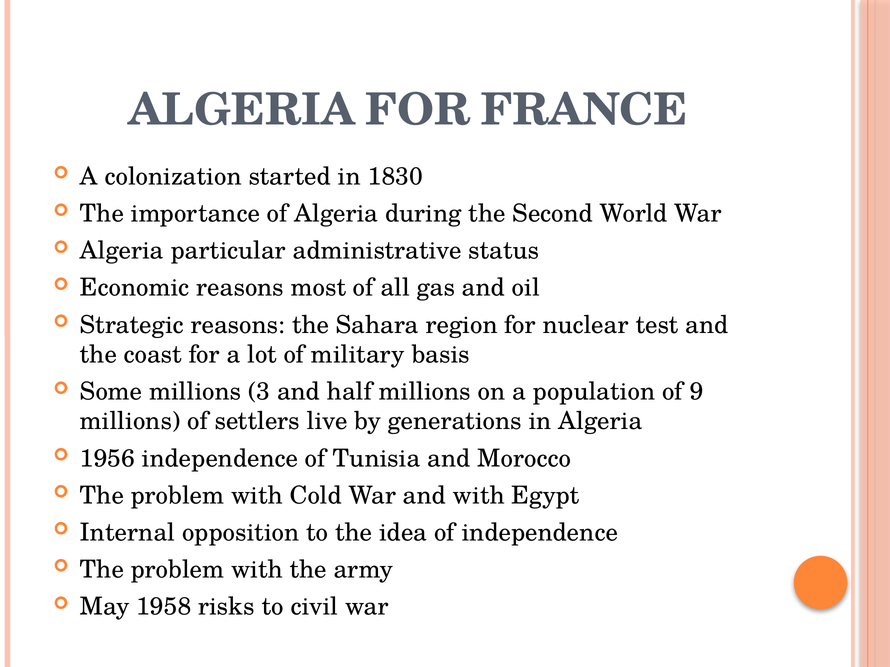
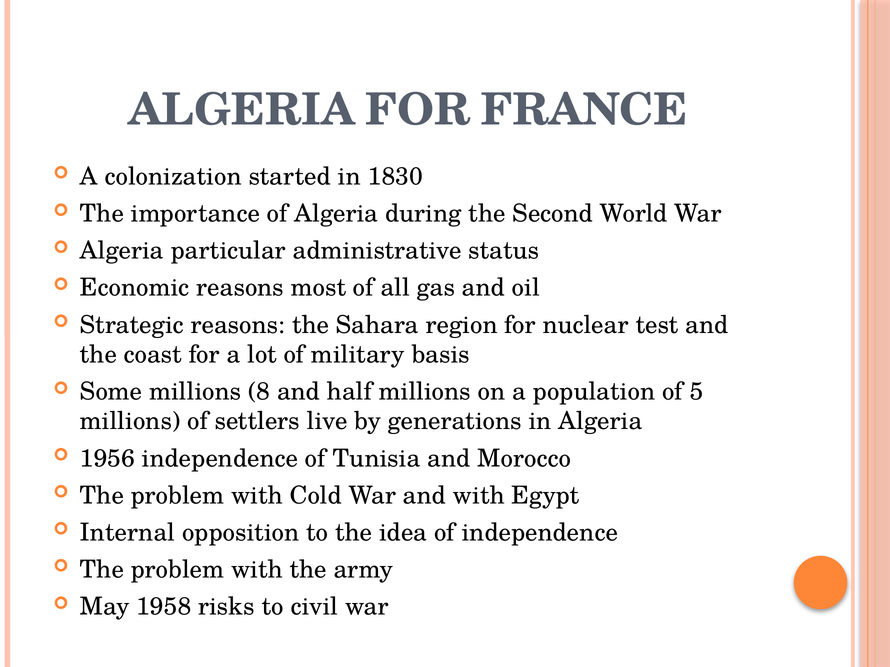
3: 3 -> 8
9: 9 -> 5
